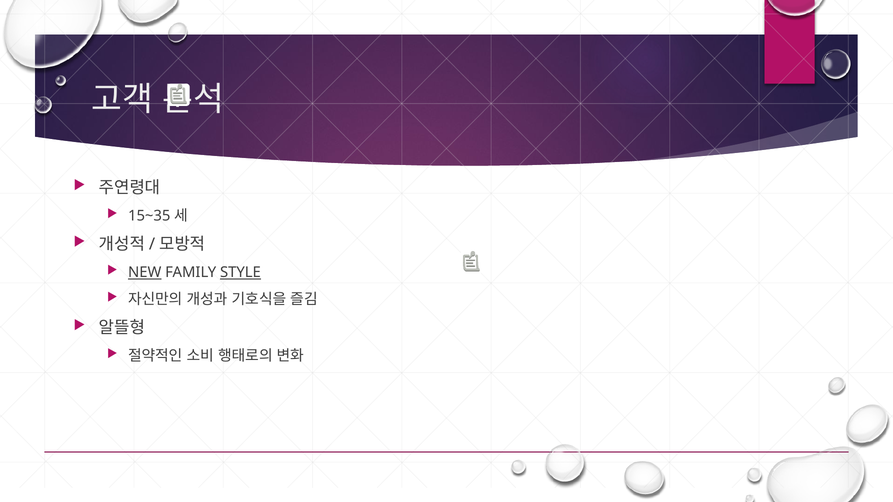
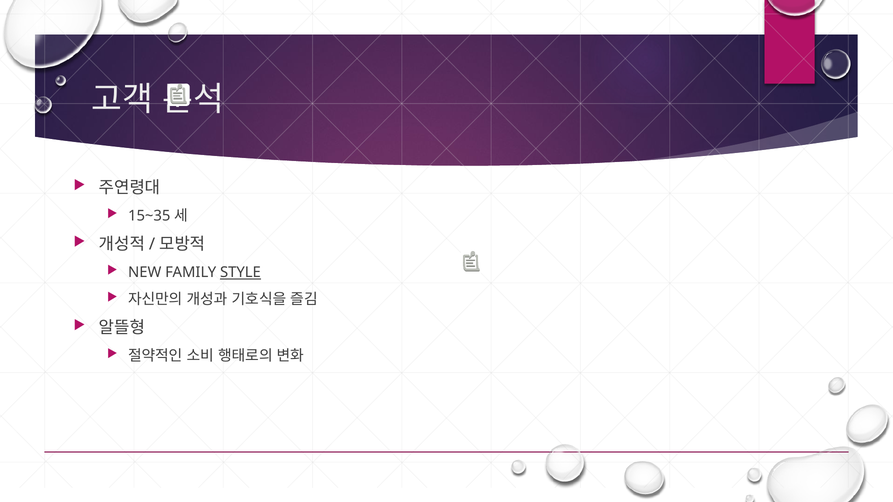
NEW underline: present -> none
